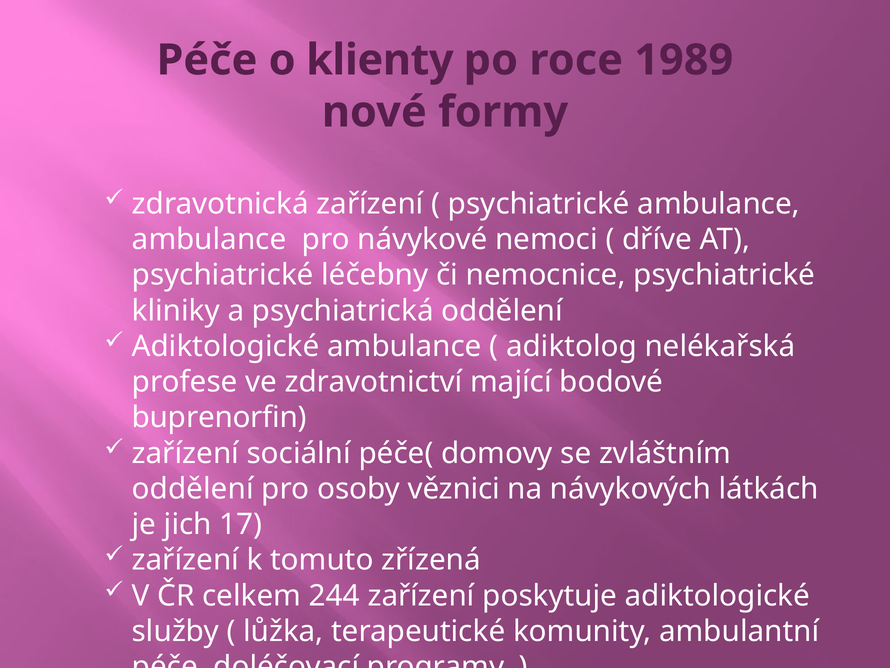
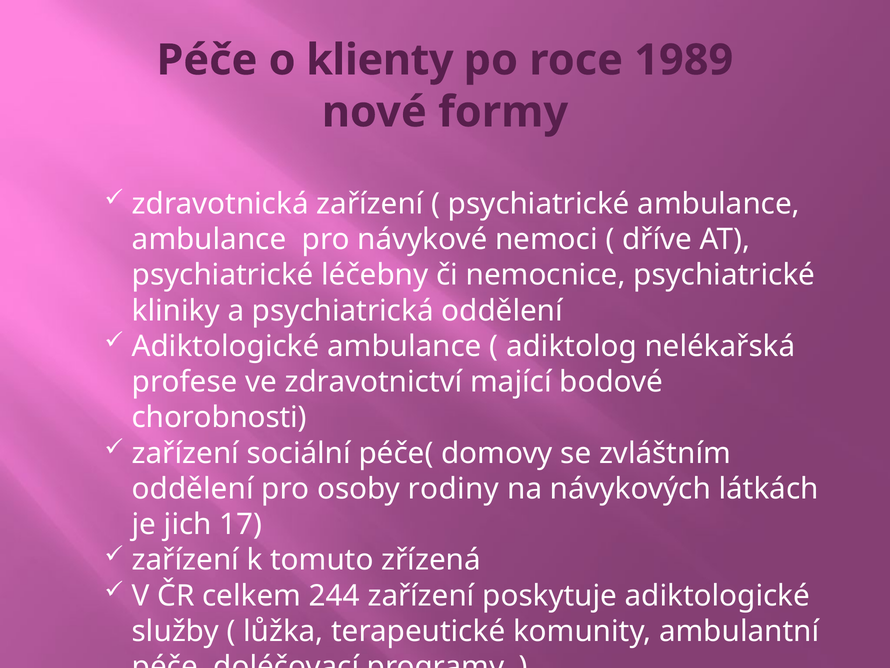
buprenorfin: buprenorfin -> chorobnosti
věznici: věznici -> rodiny
